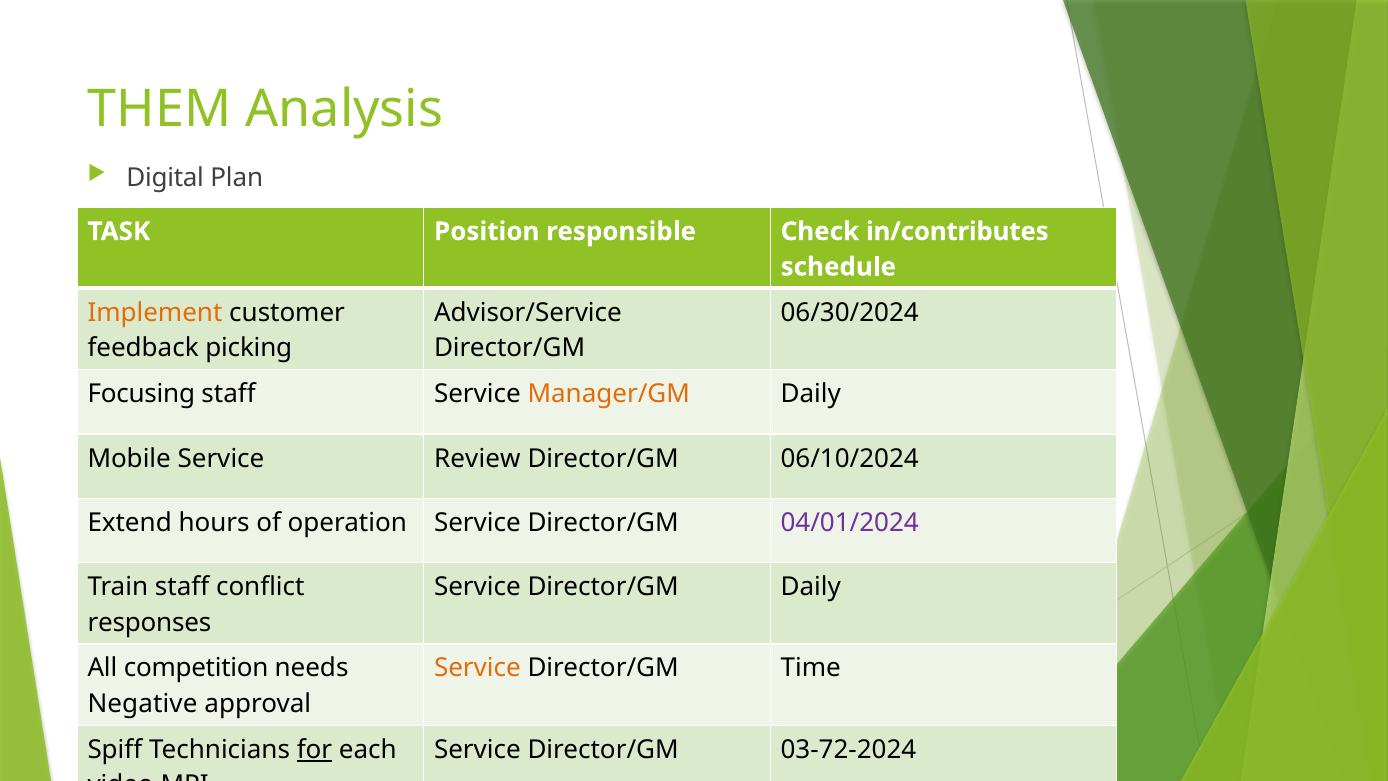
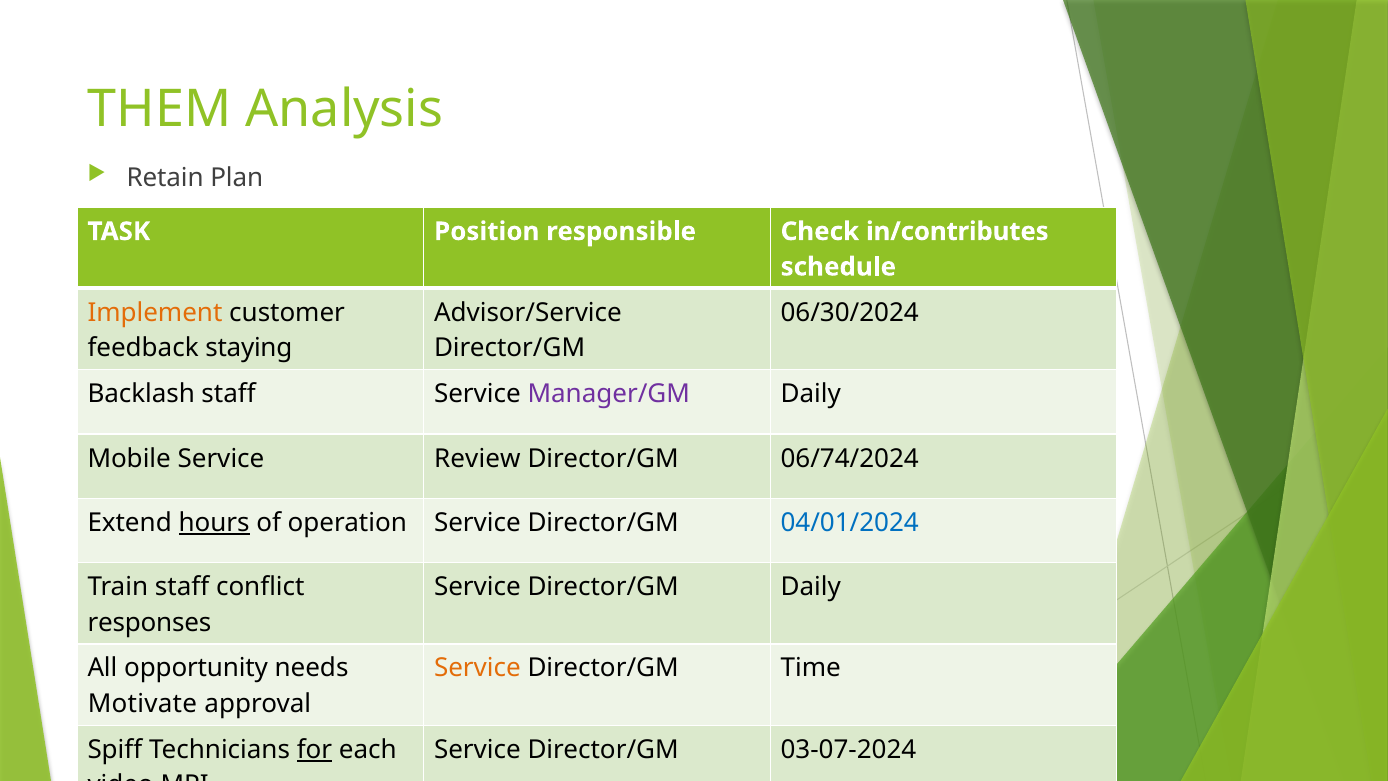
Digital: Digital -> Retain
picking: picking -> staying
Focusing: Focusing -> Backlash
Manager/GM colour: orange -> purple
06/10/2024: 06/10/2024 -> 06/74/2024
hours underline: none -> present
04/01/2024 colour: purple -> blue
competition: competition -> opportunity
Negative: Negative -> Motivate
03-72-2024: 03-72-2024 -> 03-07-2024
